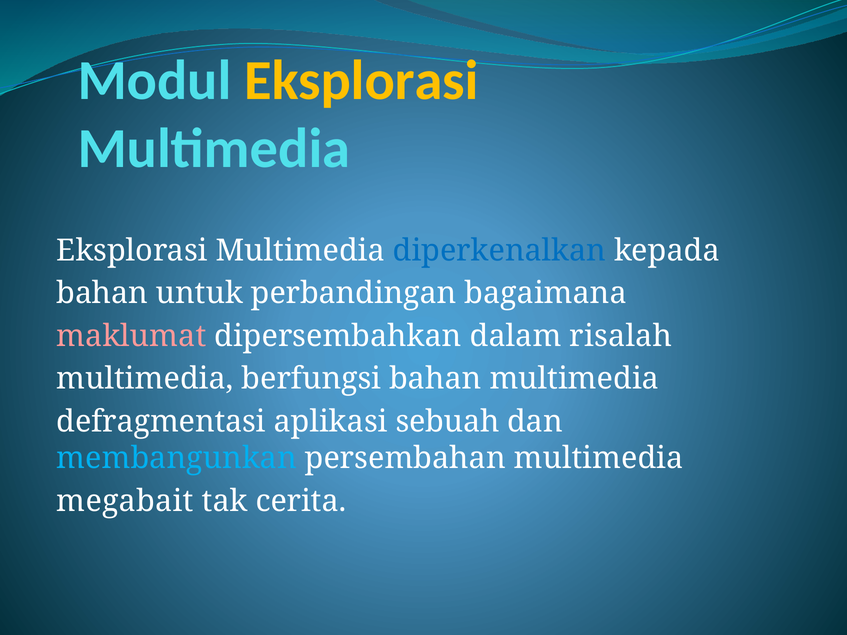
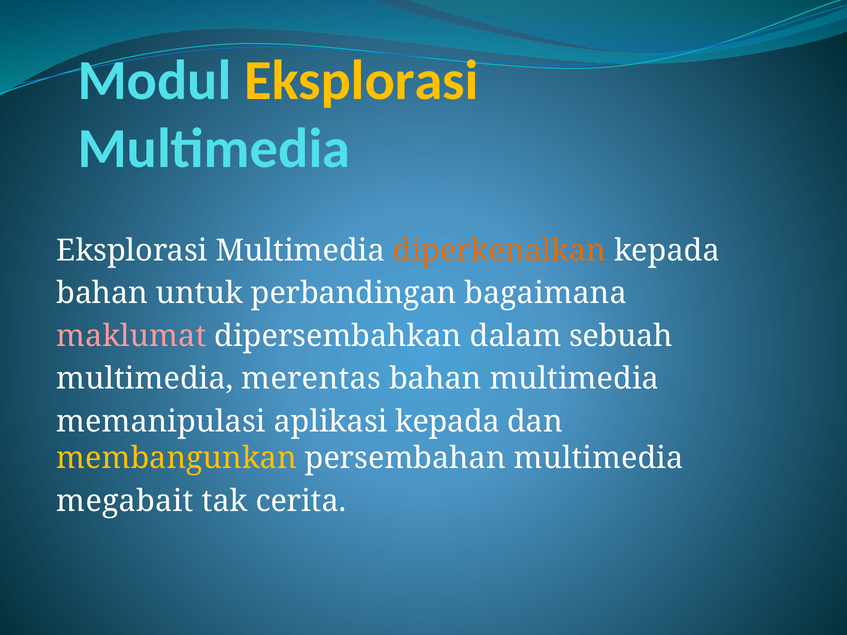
diperkenalkan colour: blue -> orange
risalah: risalah -> sebuah
berfungsi: berfungsi -> merentas
defragmentasi: defragmentasi -> memanipulasi
aplikasi sebuah: sebuah -> kepada
membangunkan colour: light blue -> yellow
